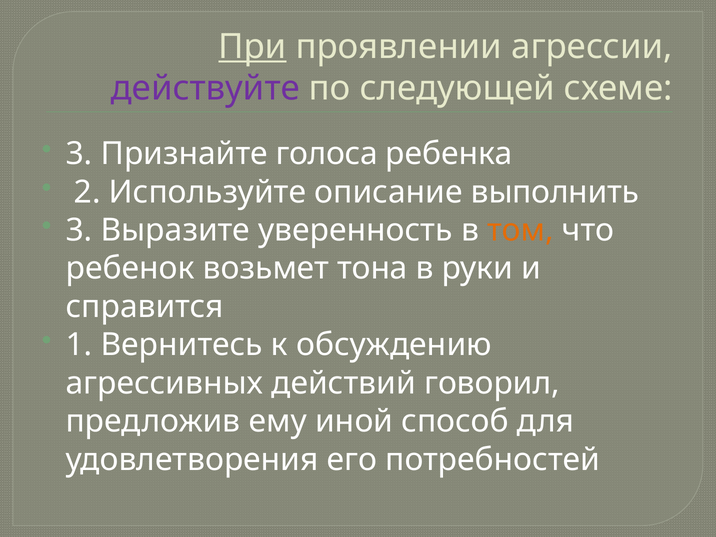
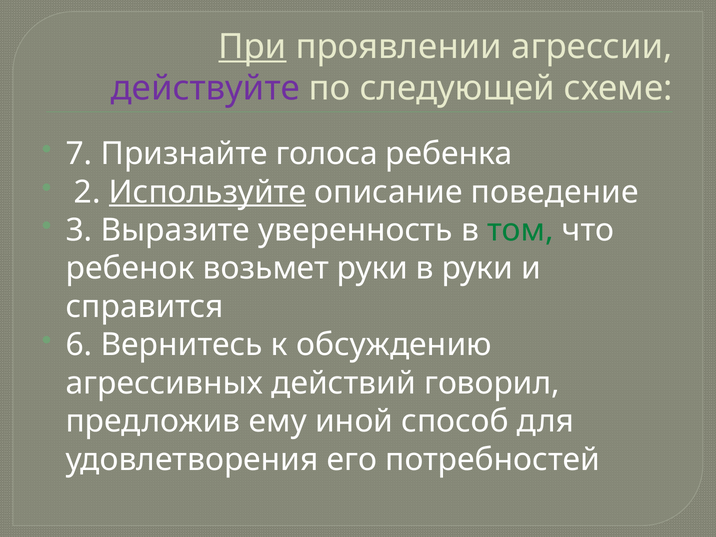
3 at (79, 154): 3 -> 7
Используйте underline: none -> present
выполнить: выполнить -> поведение
том colour: orange -> green
возьмет тона: тона -> руки
1: 1 -> 6
